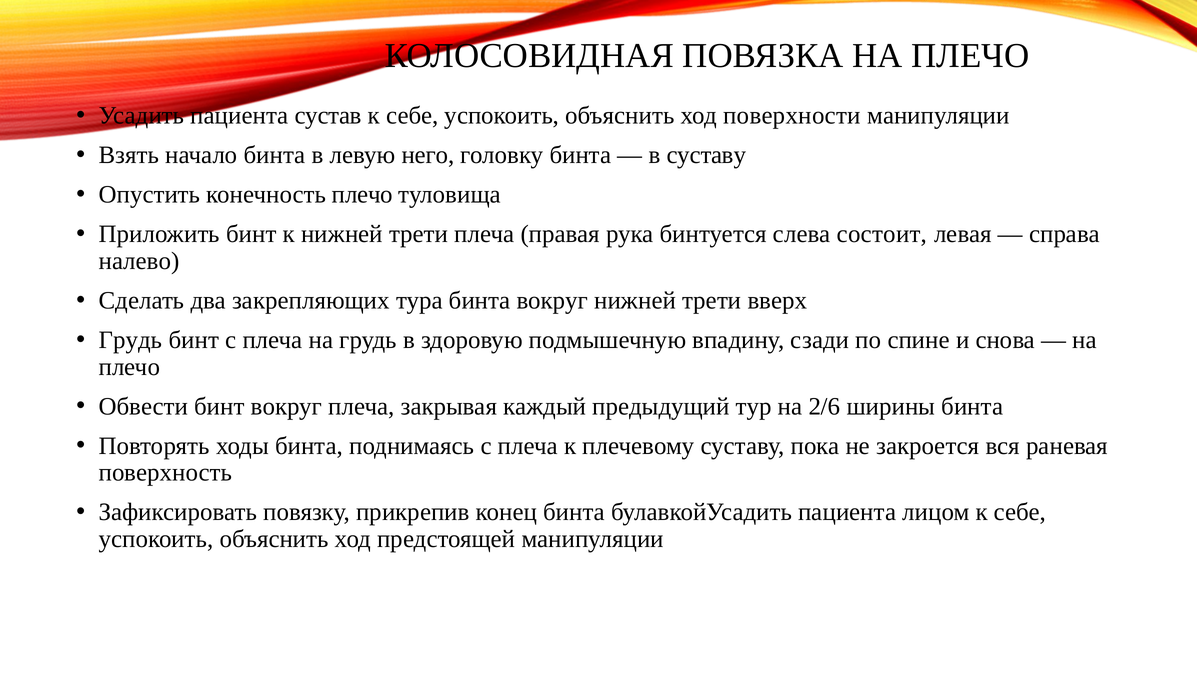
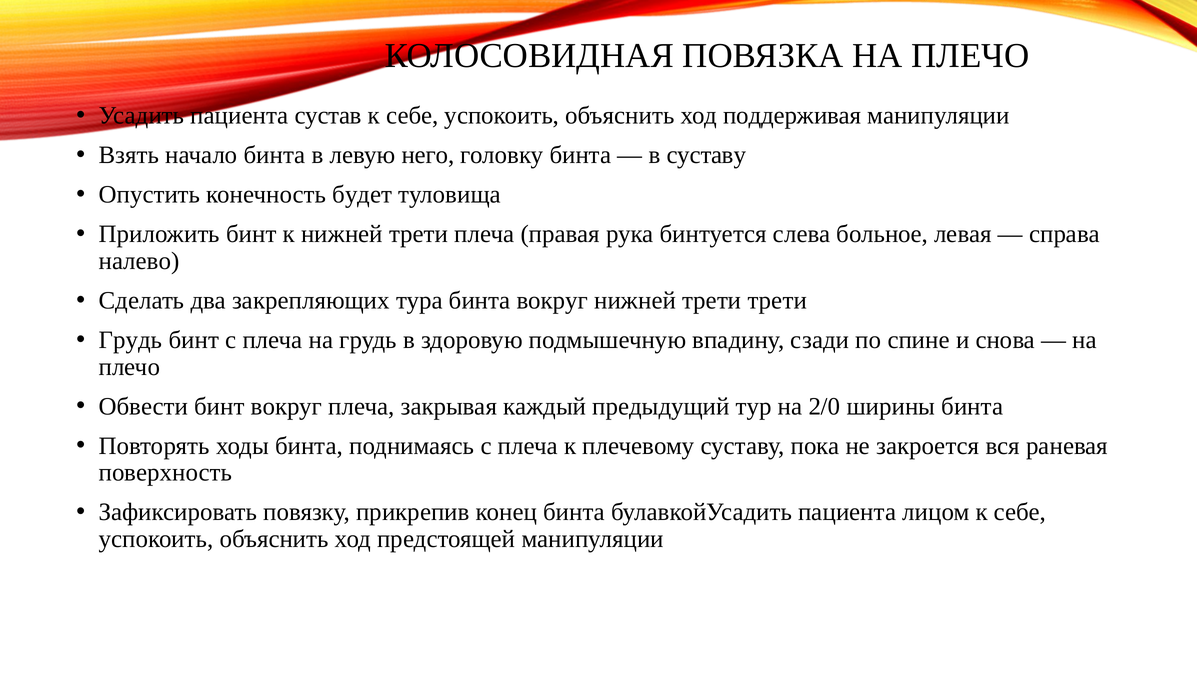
поверхности: поверхности -> поддерживая
конечность плечо: плечо -> будет
состоит: состоит -> больное
трети вверх: вверх -> трети
2/6: 2/6 -> 2/0
